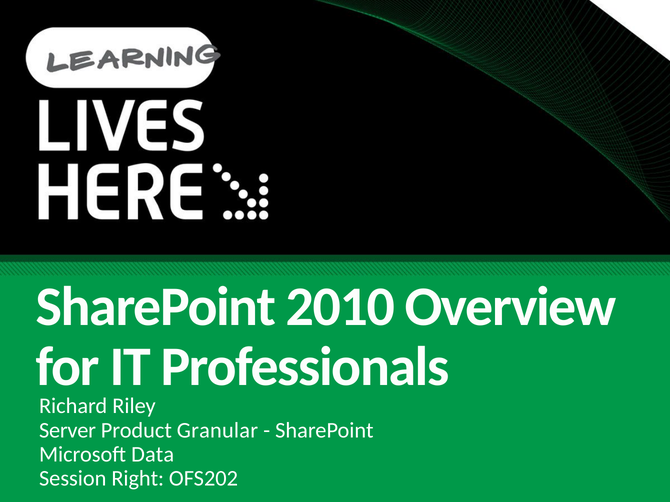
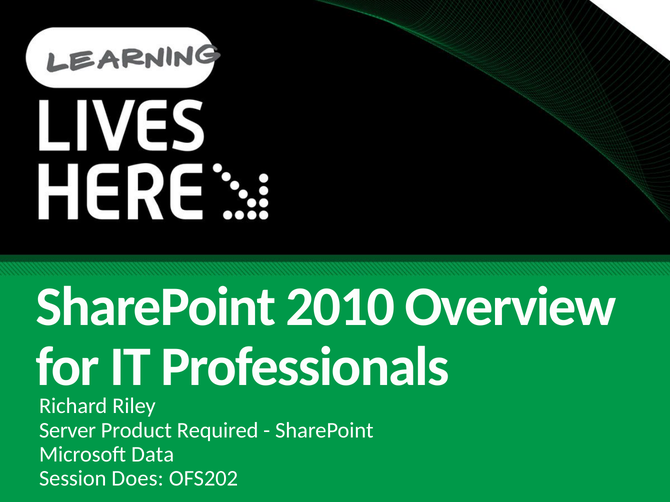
Granular: Granular -> Required
Right: Right -> Does
